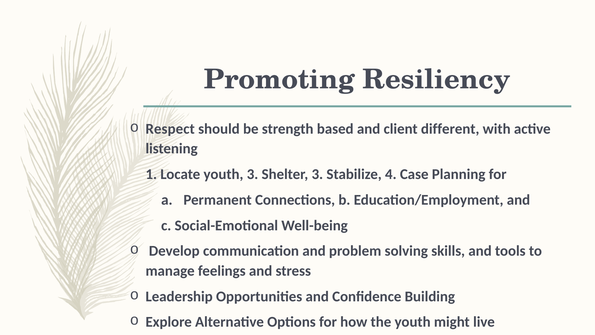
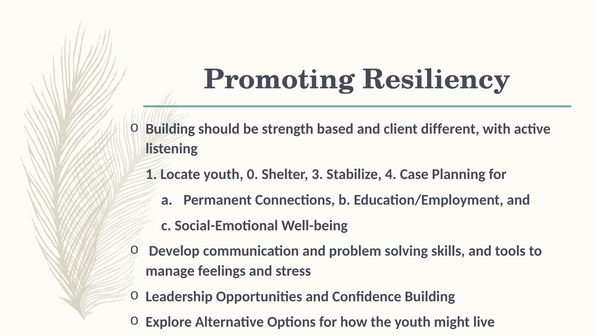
Respect at (170, 129): Respect -> Building
youth 3: 3 -> 0
